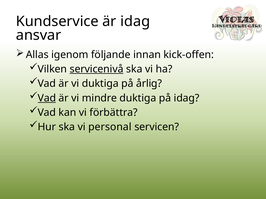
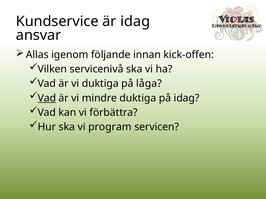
servicenivå underline: present -> none
årlig: årlig -> låga
personal: personal -> program
